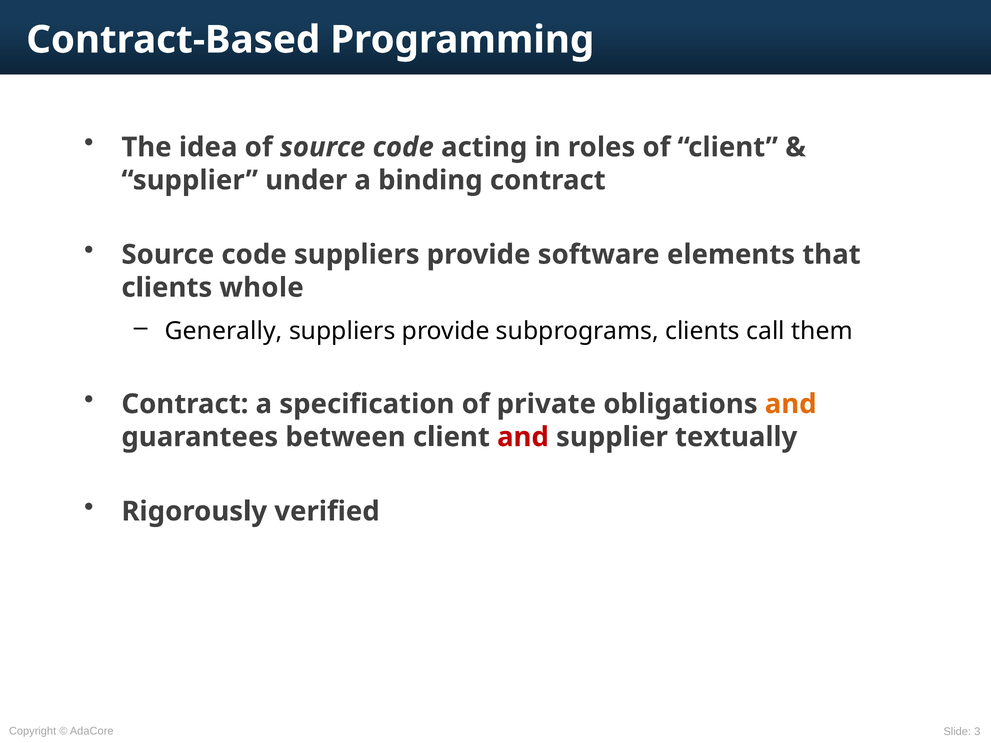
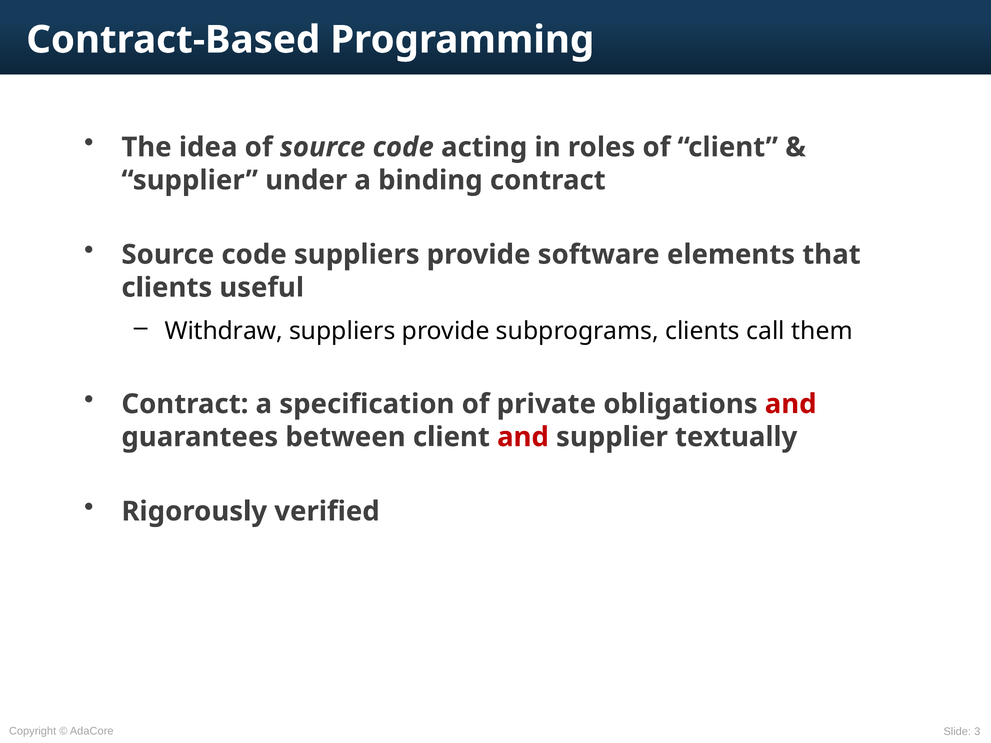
whole: whole -> useful
Generally: Generally -> Withdraw
and at (791, 404) colour: orange -> red
